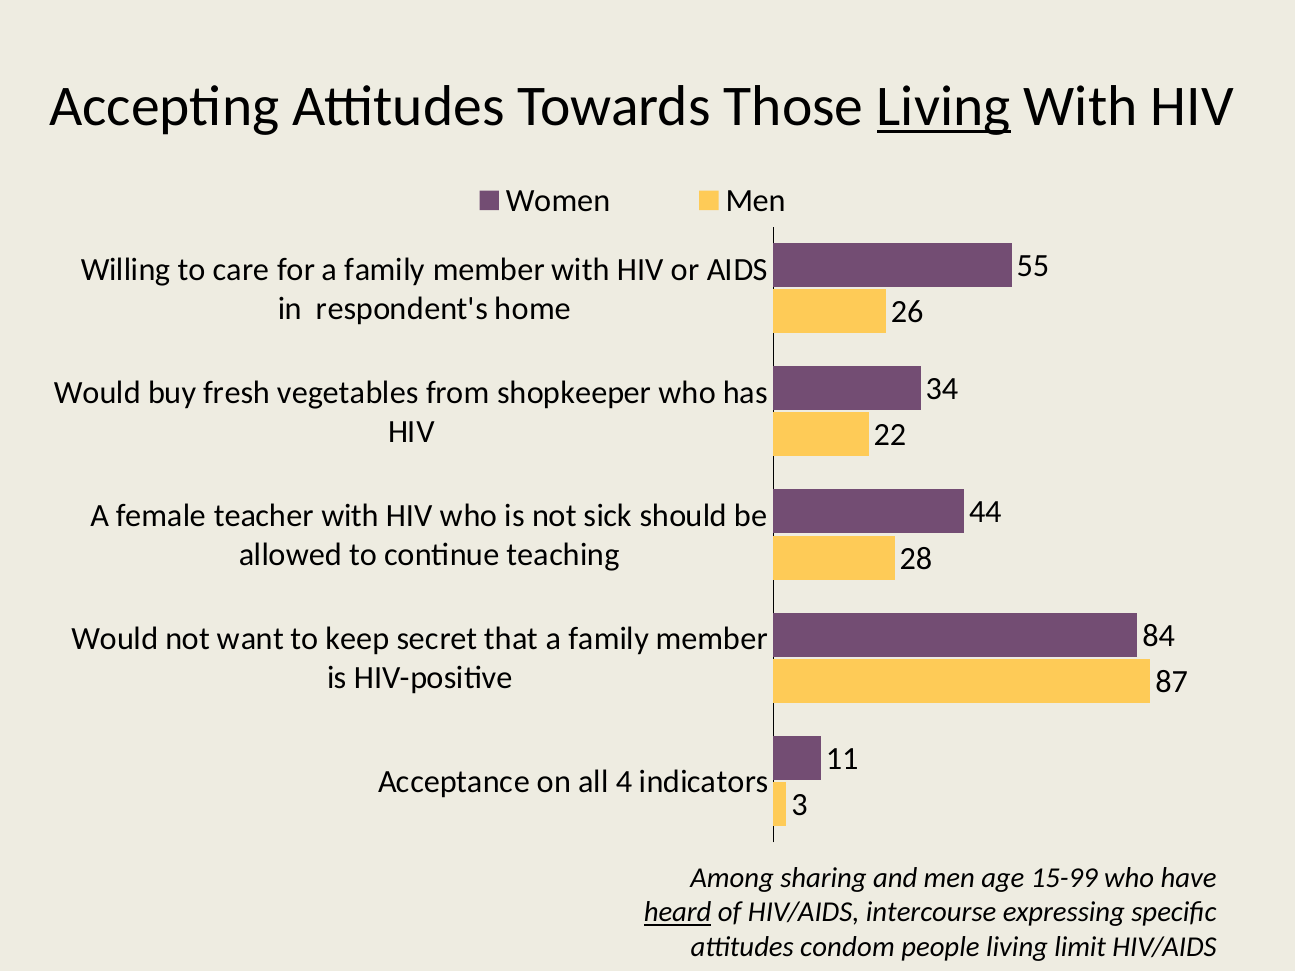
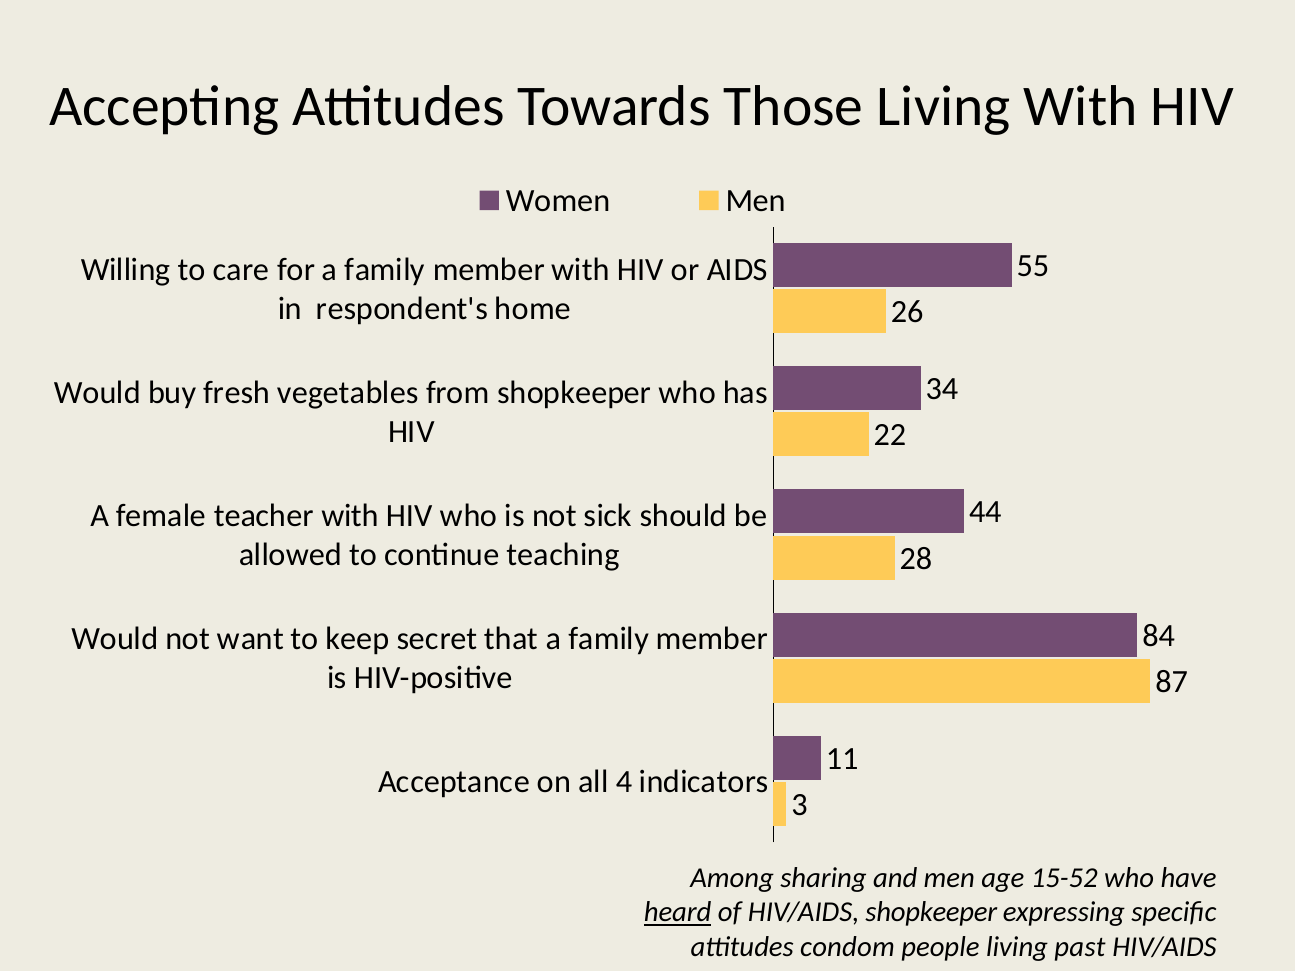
Living at (944, 107) underline: present -> none
15-99: 15-99 -> 15-52
HIV/AIDS intercourse: intercourse -> shopkeeper
limit: limit -> past
